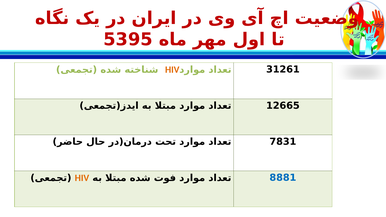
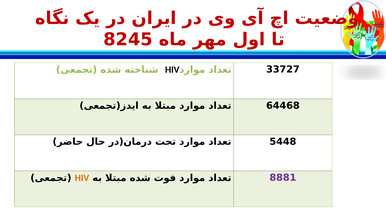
5395: 5395 -> 8245
31261: 31261 -> 33727
HIV at (172, 70) colour: orange -> black
12665: 12665 -> 64468
7831: 7831 -> 5448
8881 colour: blue -> purple
